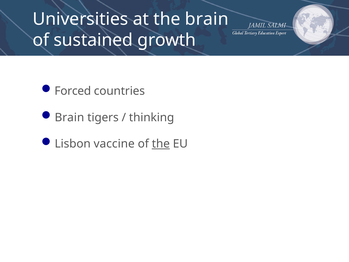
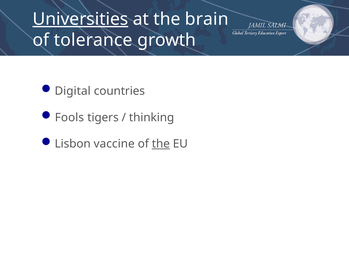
Universities underline: none -> present
sustained: sustained -> tolerance
Forced: Forced -> Digital
Brain at (69, 117): Brain -> Fools
